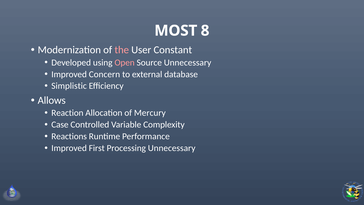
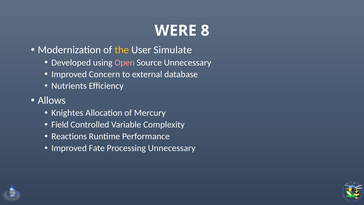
MOST: MOST -> WERE
the colour: pink -> yellow
Constant: Constant -> Simulate
Simplistic: Simplistic -> Nutrients
Reaction: Reaction -> Knightes
Case: Case -> Field
First: First -> Fate
